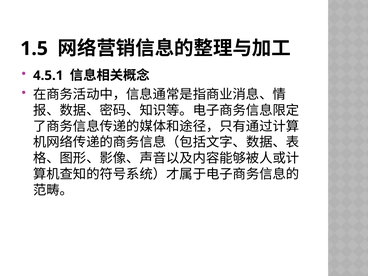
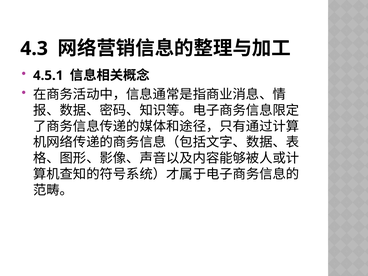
1.5: 1.5 -> 4.3
